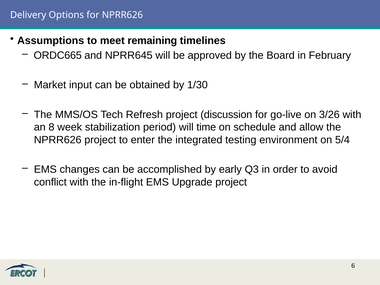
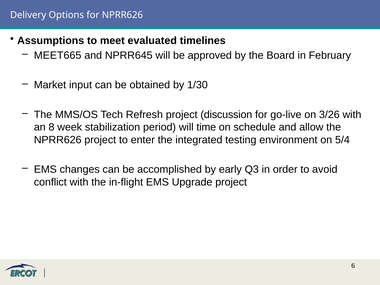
remaining: remaining -> evaluated
ORDC665: ORDC665 -> MEET665
